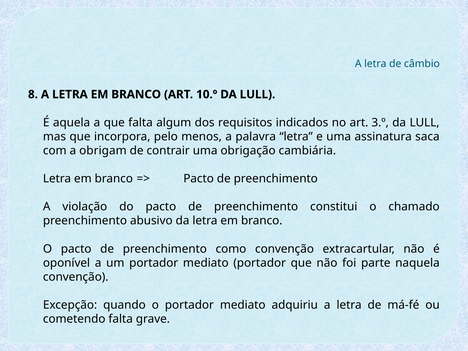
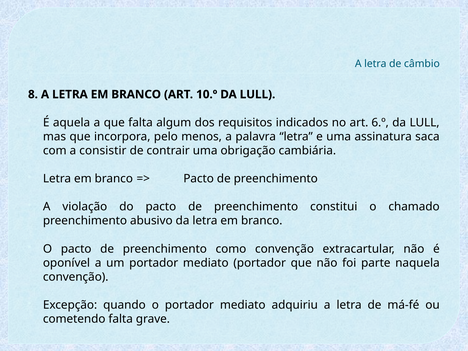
3.º: 3.º -> 6.º
obrigam: obrigam -> consistir
